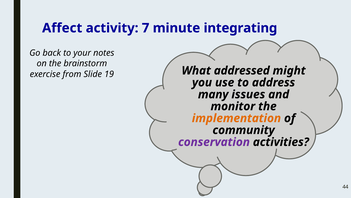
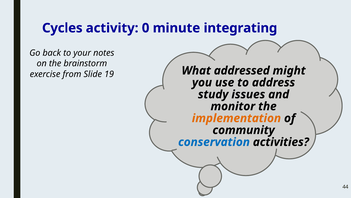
Affect: Affect -> Cycles
7: 7 -> 0
many: many -> study
conservation colour: purple -> blue
